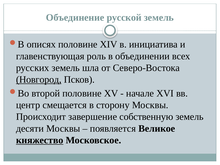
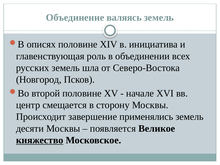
русской: русской -> валяясь
Новгород underline: present -> none
собственную: собственную -> применялись
